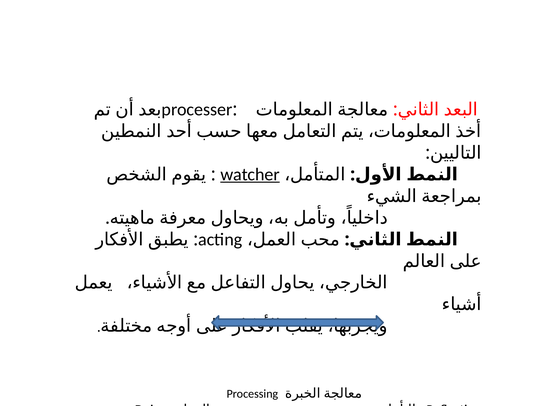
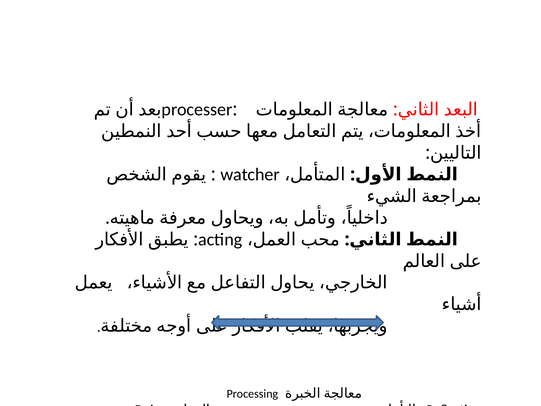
watcher underline: present -> none
